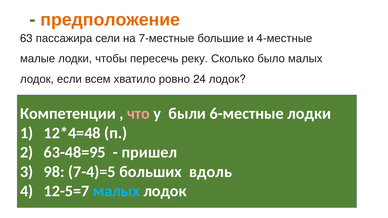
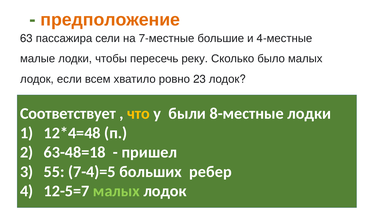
24: 24 -> 23
Компетенции: Компетенции -> Соответствует
что colour: pink -> yellow
6-местные: 6-местные -> 8-местные
63-48=95: 63-48=95 -> 63-48=18
98: 98 -> 55
вдоль: вдоль -> ребер
малых at (116, 191) colour: light blue -> light green
